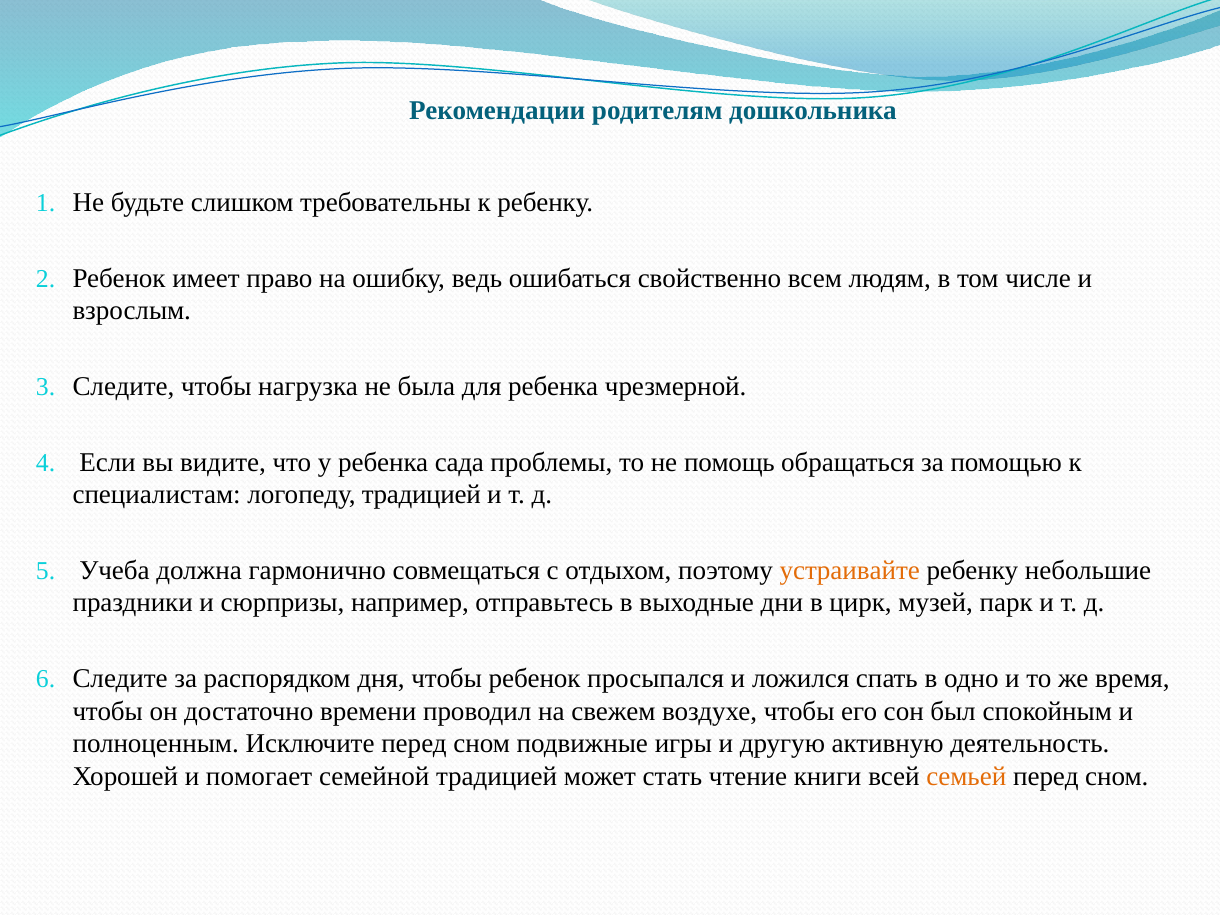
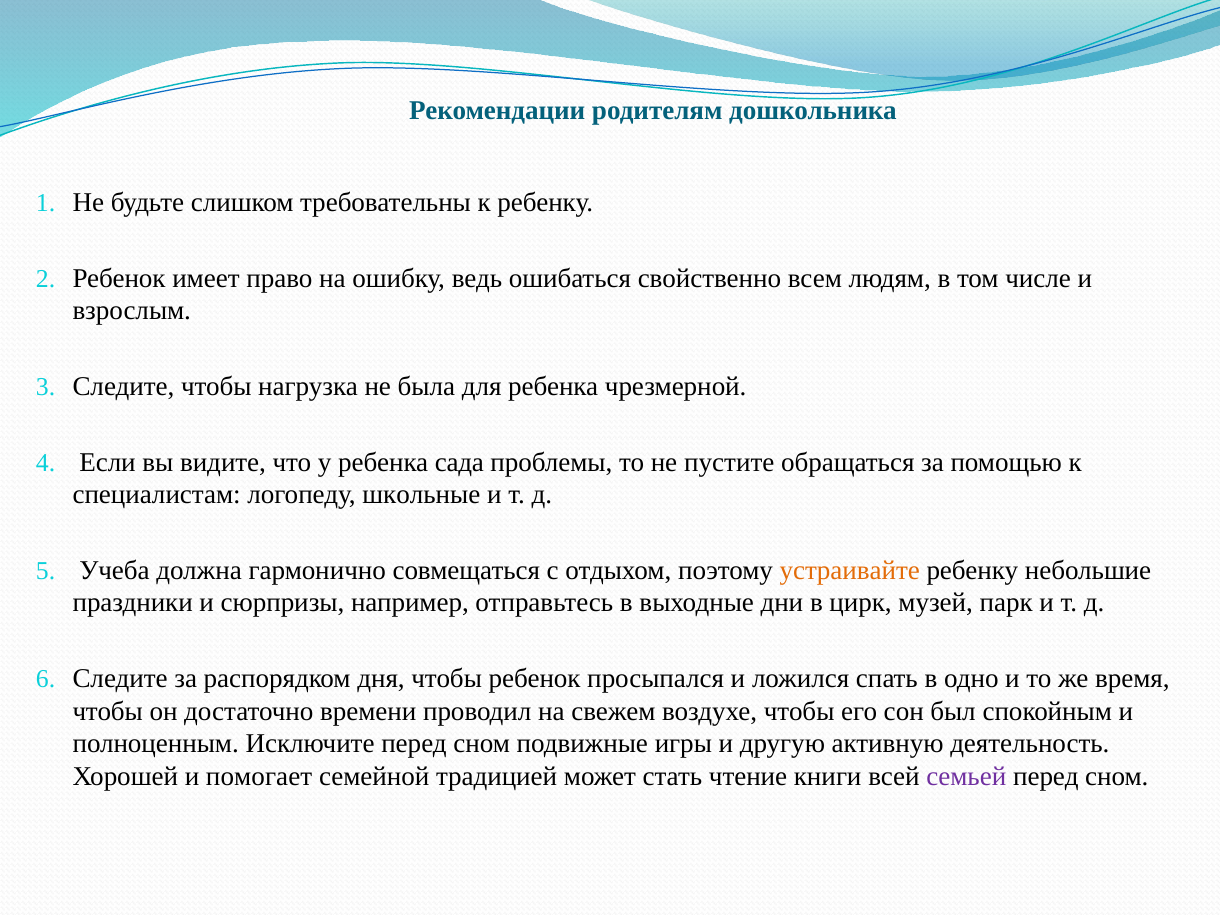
помощь: помощь -> пустите
логопеду традицией: традицией -> школьные
семьей colour: orange -> purple
